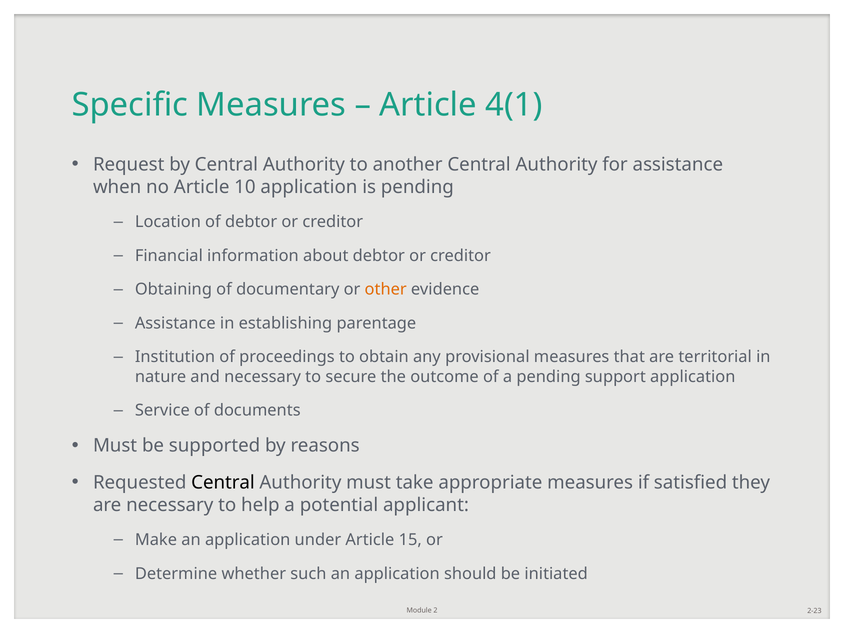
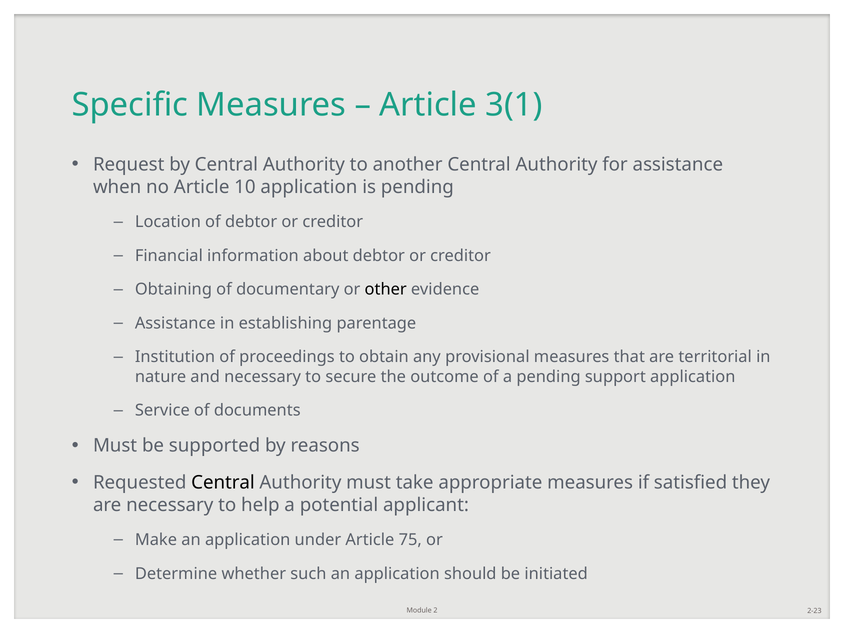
4(1: 4(1 -> 3(1
other colour: orange -> black
15: 15 -> 75
